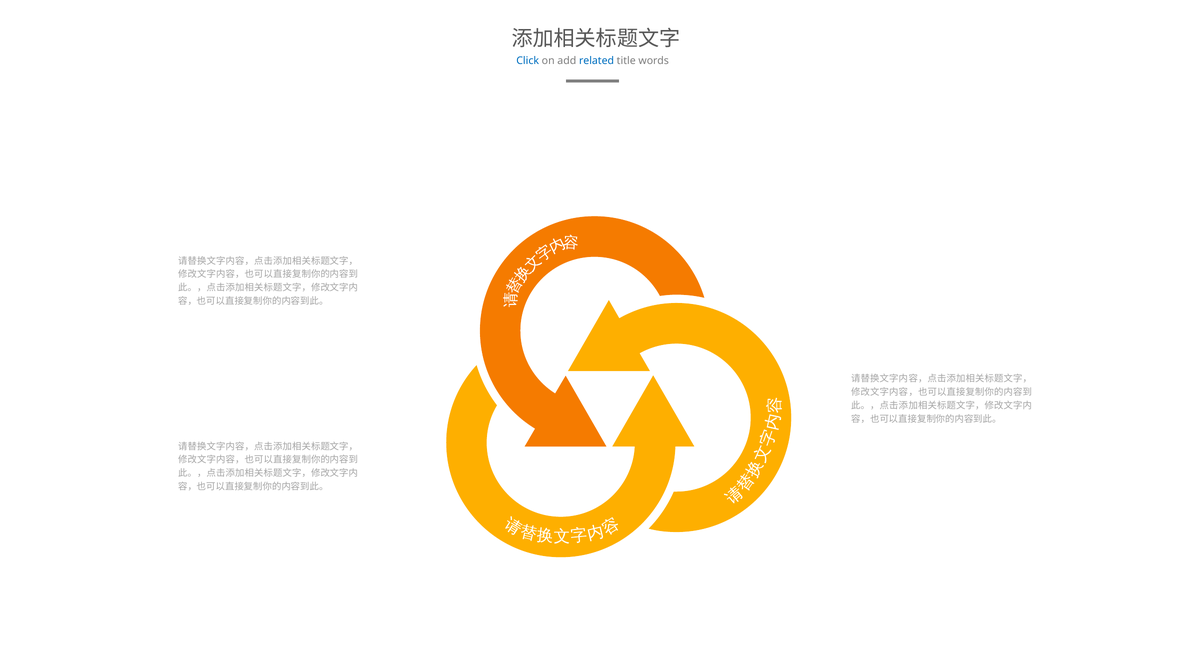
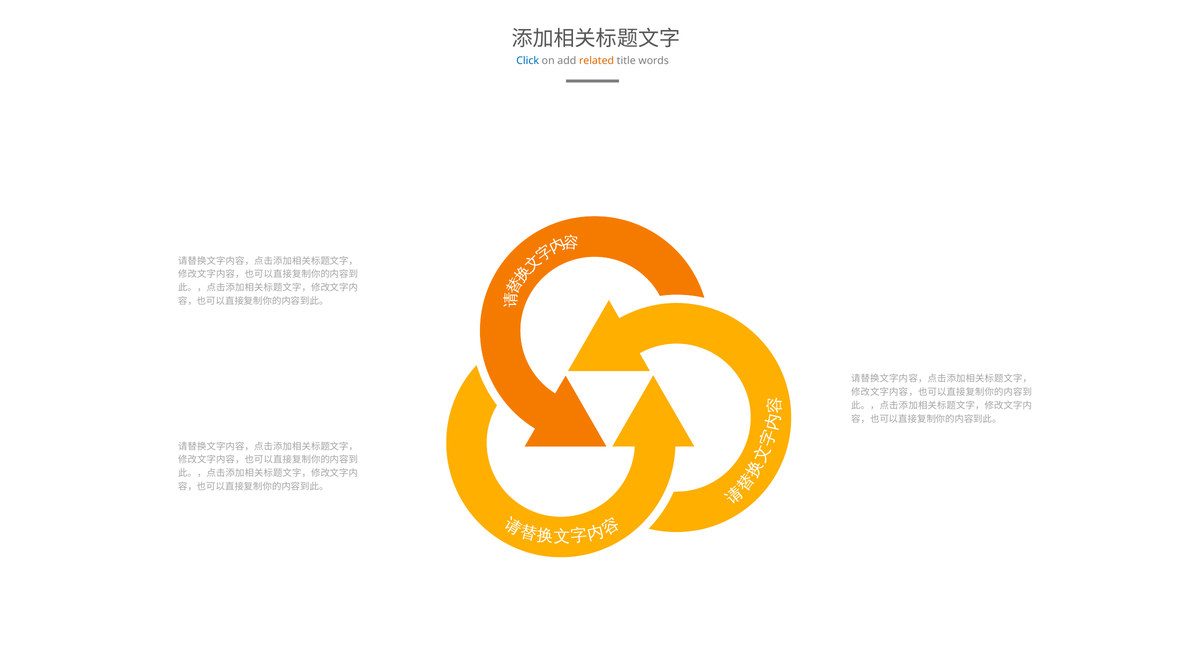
related colour: blue -> orange
